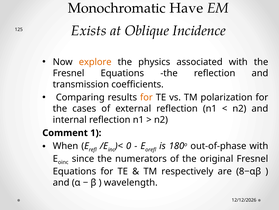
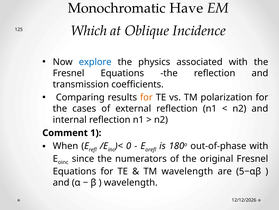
Exists: Exists -> Which
explore colour: orange -> blue
TM respectively: respectively -> wavelength
8−αβ: 8−αβ -> 5−αβ
